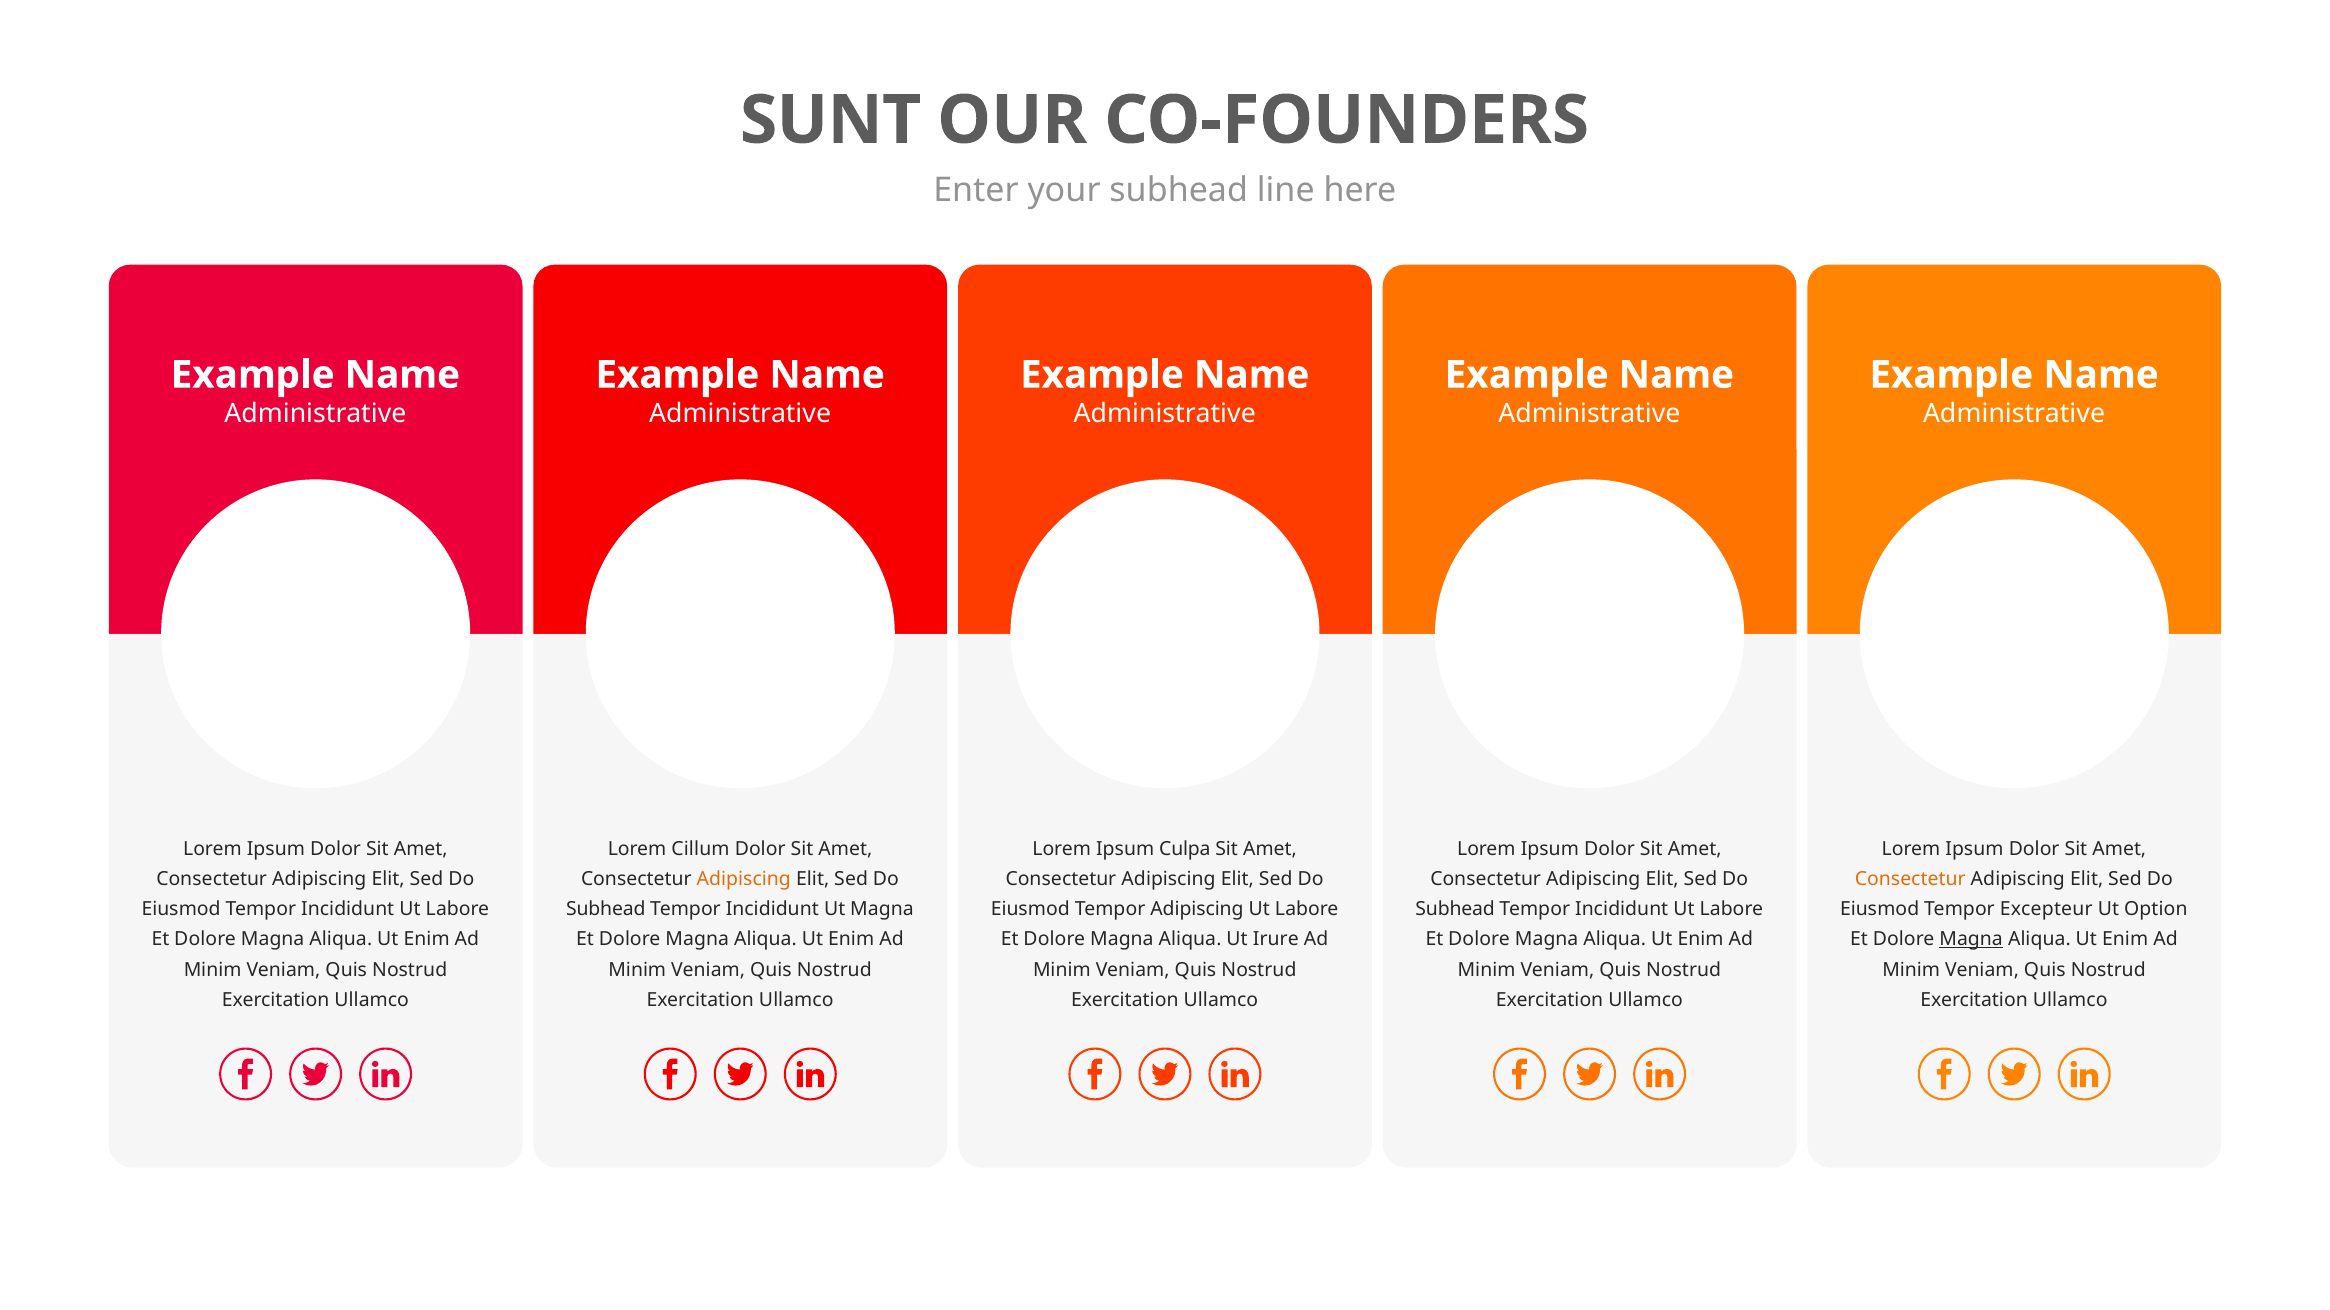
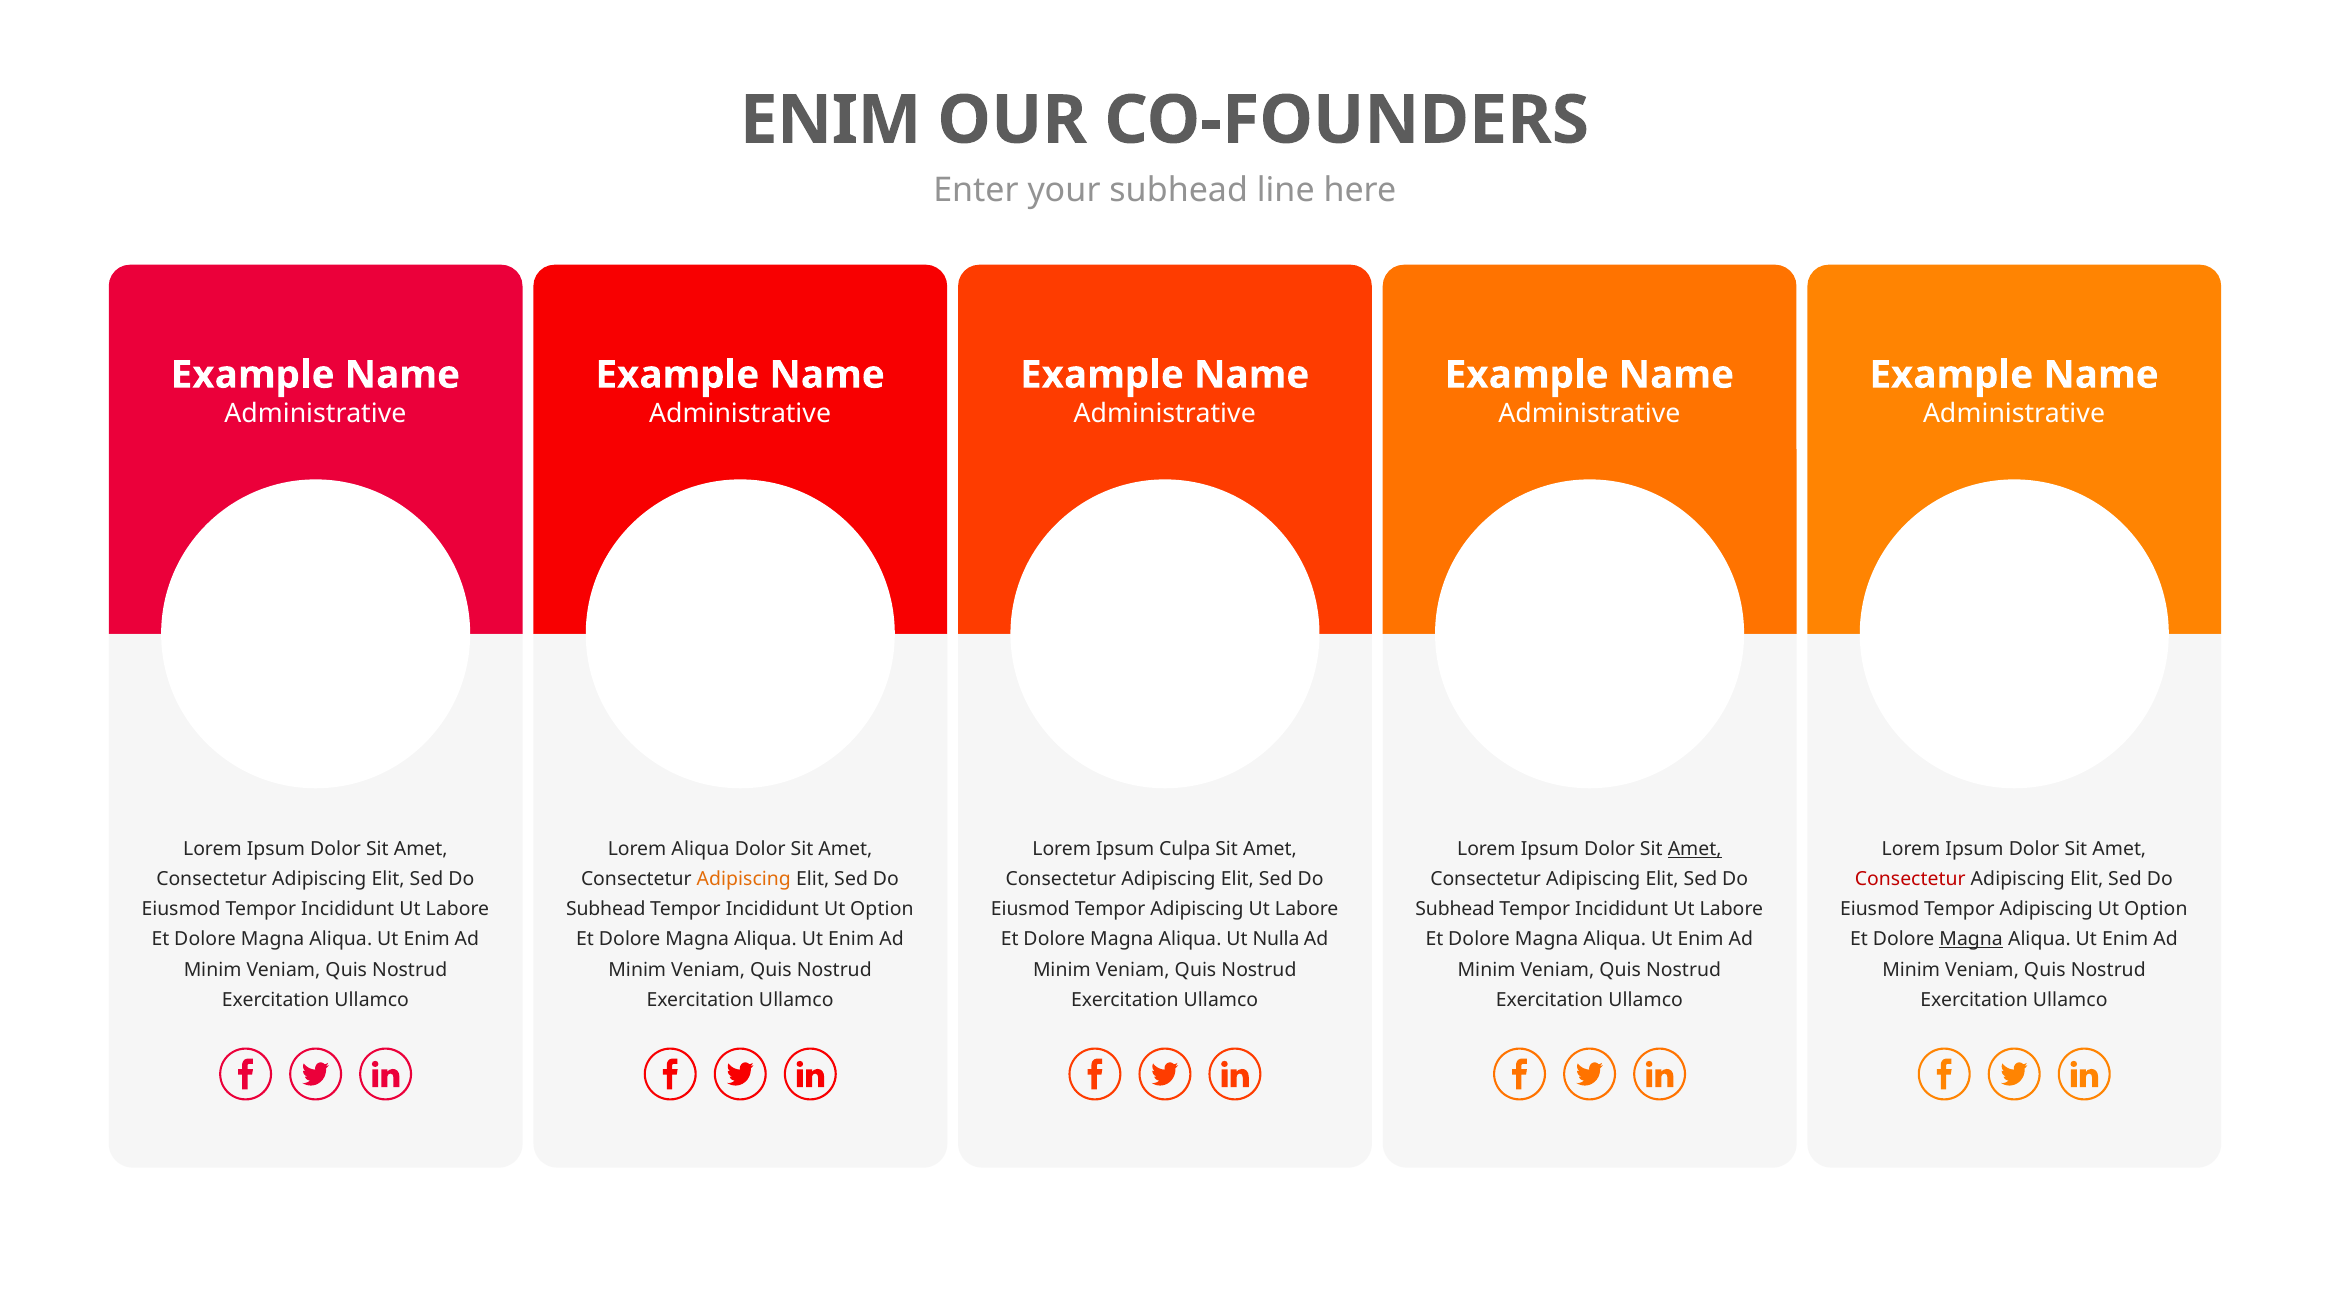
SUNT at (831, 120): SUNT -> ENIM
Lorem Cillum: Cillum -> Aliqua
Amet at (1695, 849) underline: none -> present
Consectetur at (1910, 880) colour: orange -> red
Incididunt Ut Magna: Magna -> Option
Excepteur at (2046, 910): Excepteur -> Adipiscing
Irure: Irure -> Nulla
